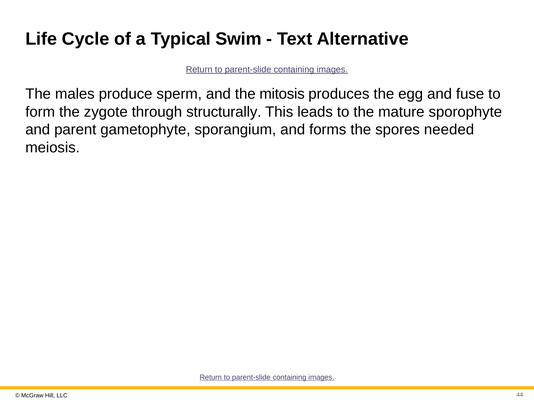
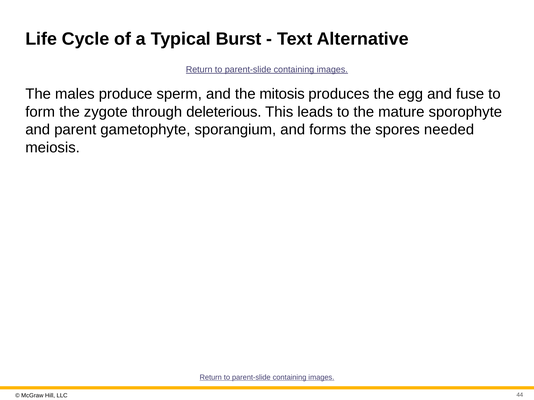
Swim: Swim -> Burst
structurally: structurally -> deleterious
